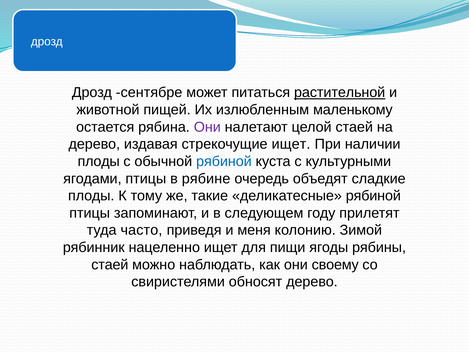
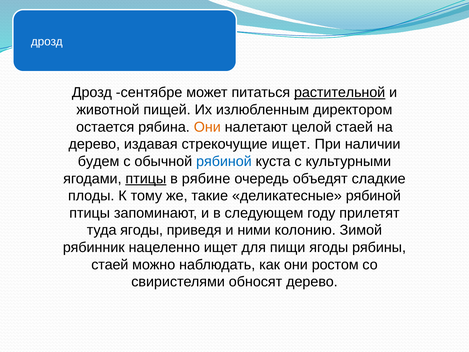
маленькому: маленькому -> директором
Они at (207, 127) colour: purple -> orange
плоды at (99, 161): плоды -> будем
птицы at (146, 178) underline: none -> present
туда часто: часто -> ягоды
меня: меня -> ними
своему: своему -> ростом
